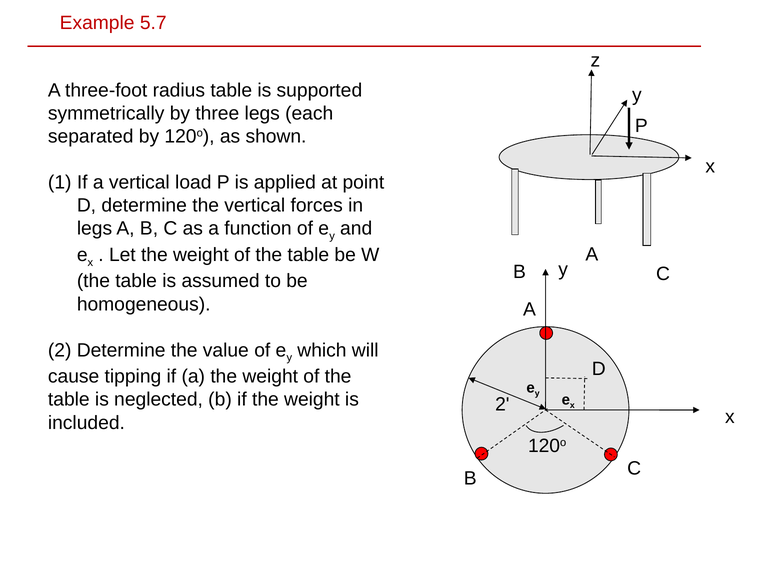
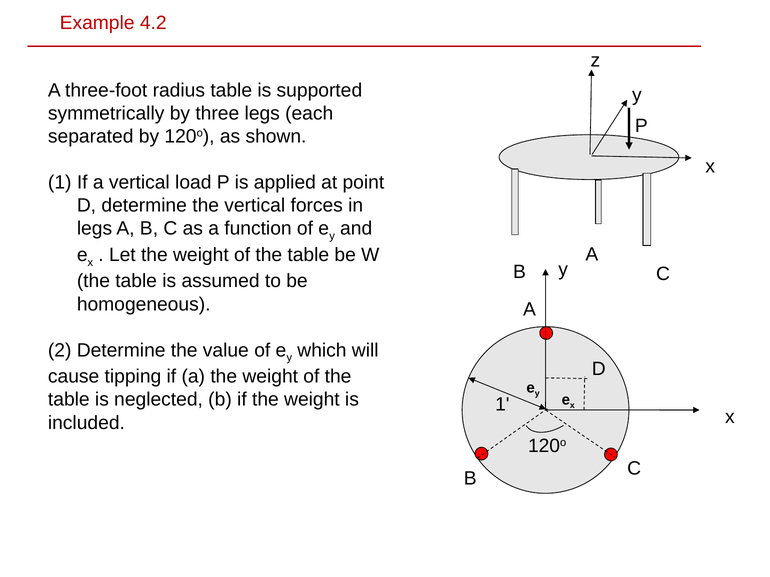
5.7: 5.7 -> 4.2
2 at (502, 405): 2 -> 1
